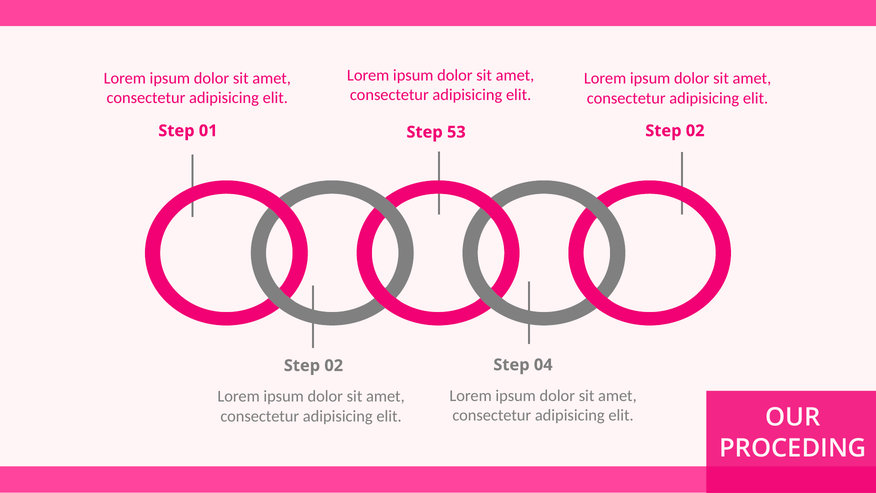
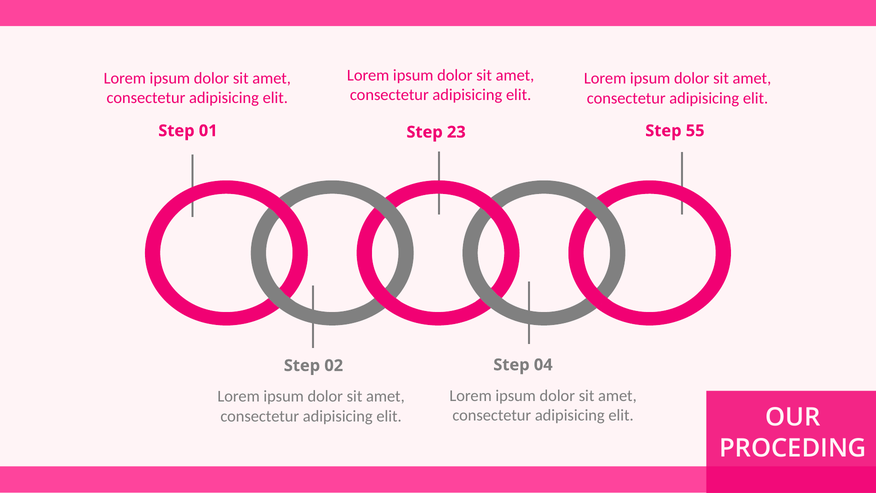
53: 53 -> 23
02 at (695, 131): 02 -> 55
